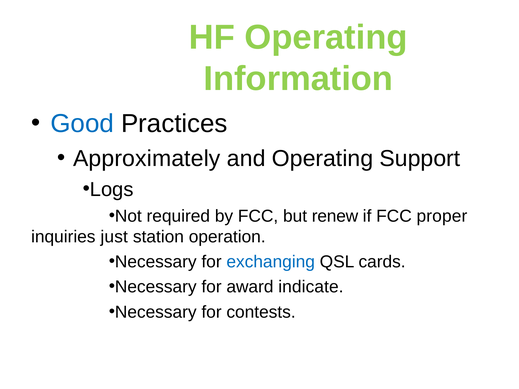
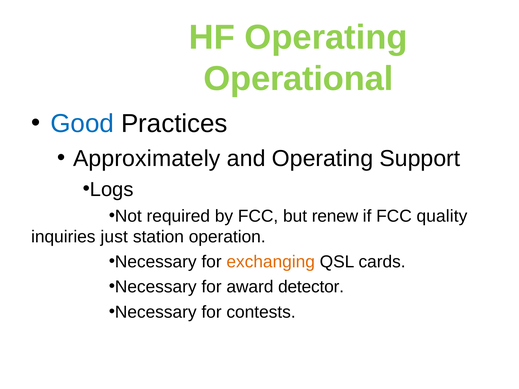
Information: Information -> Operational
proper: proper -> quality
exchanging colour: blue -> orange
indicate: indicate -> detector
